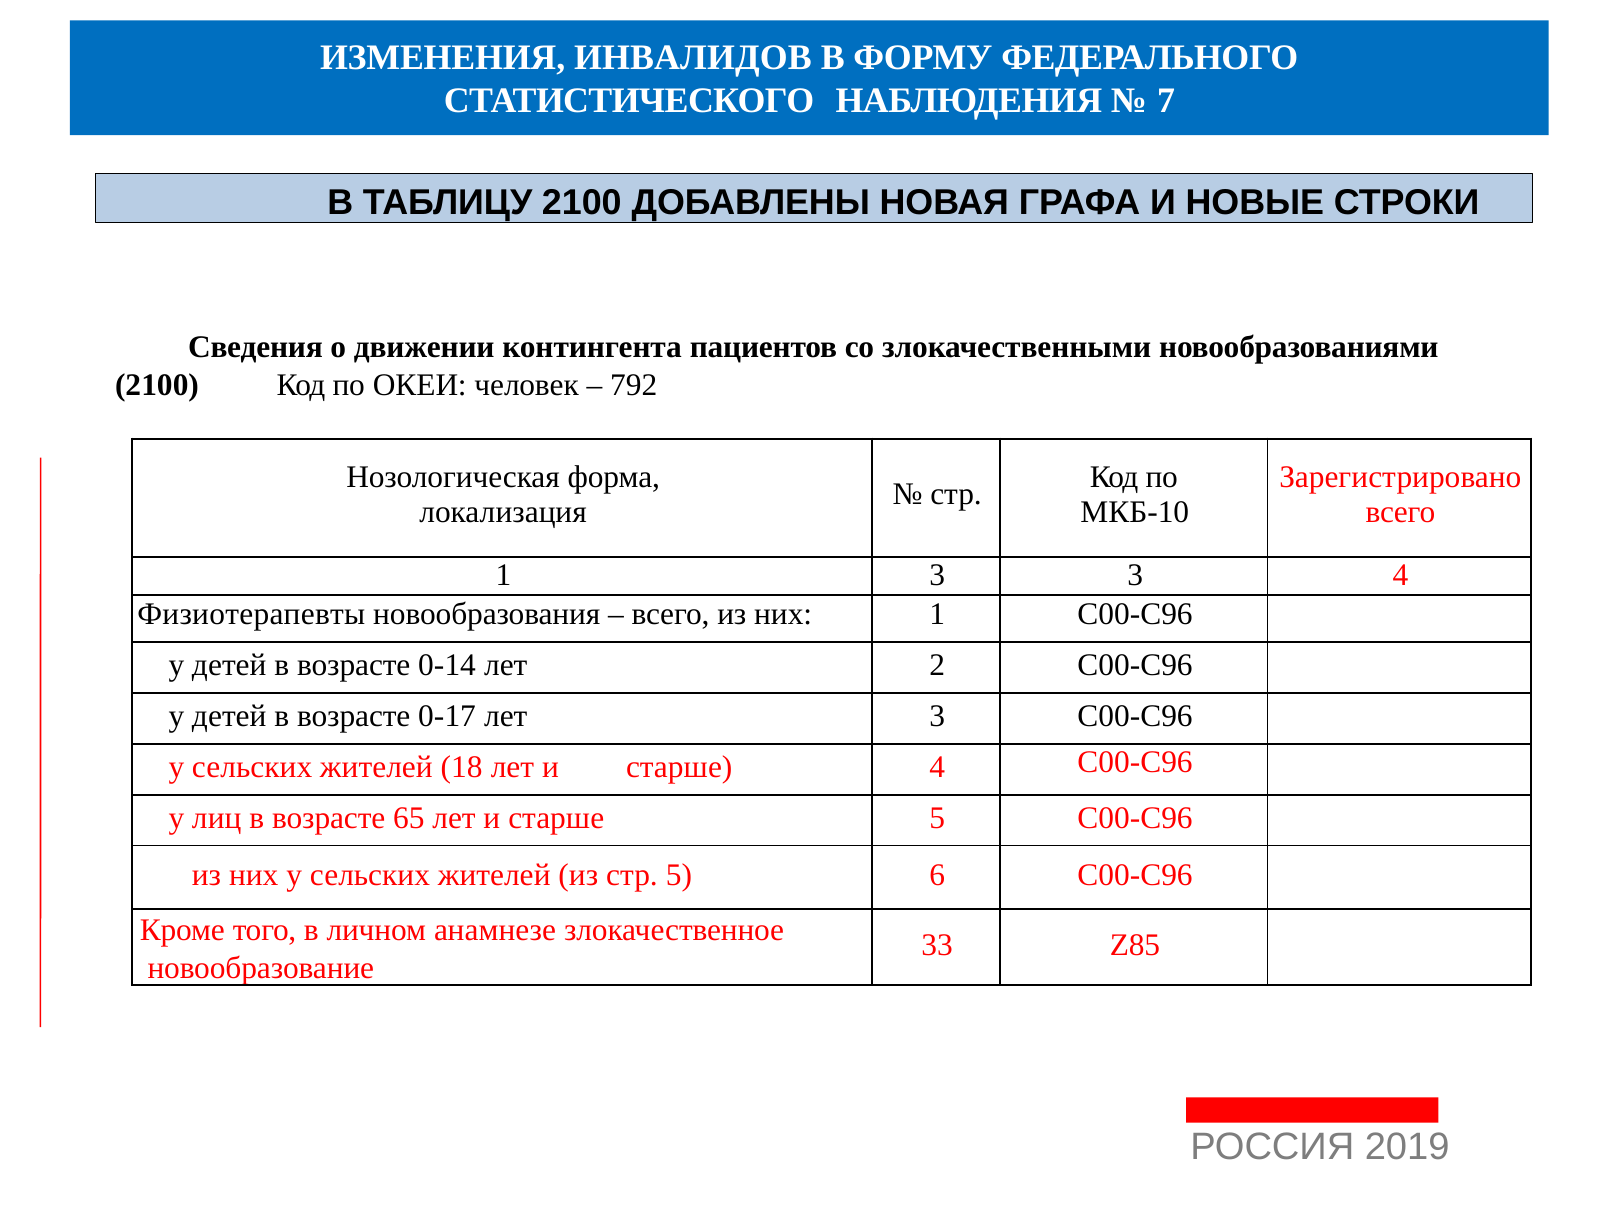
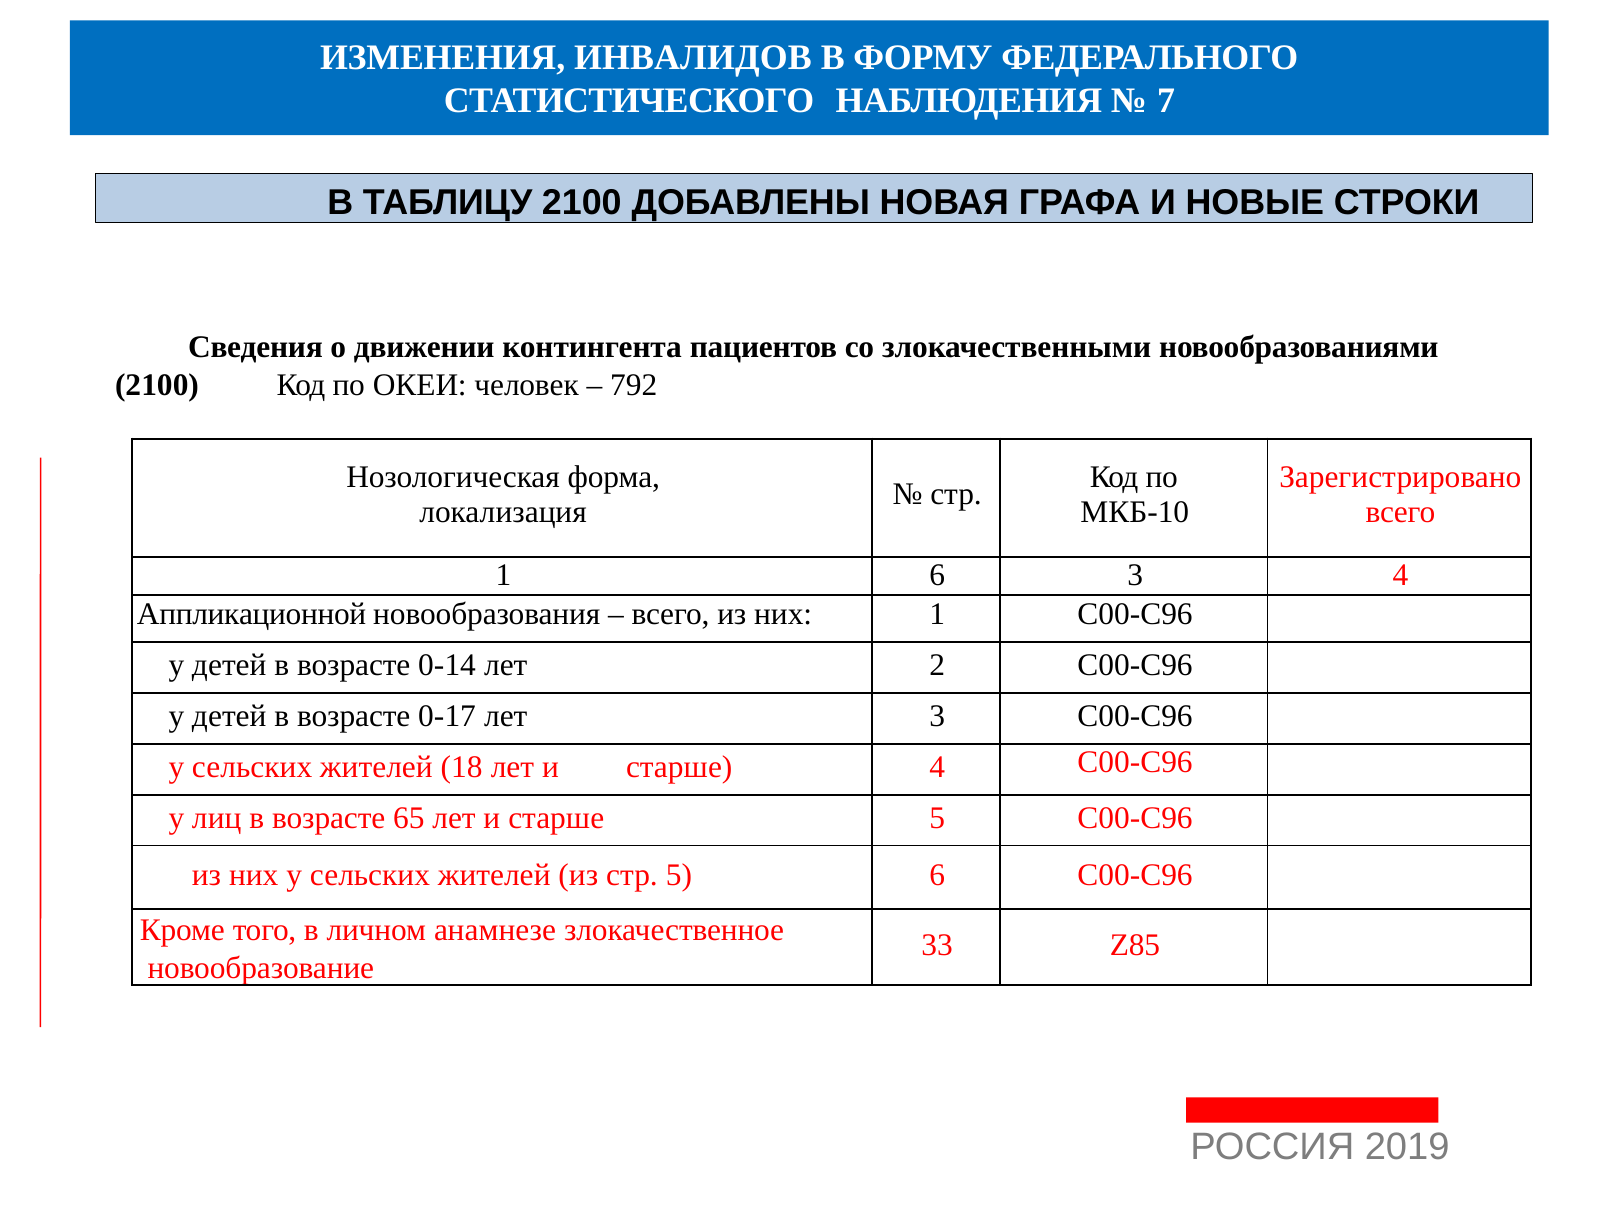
1 3: 3 -> 6
Физиотерапевты: Физиотерапевты -> Аппликационной
